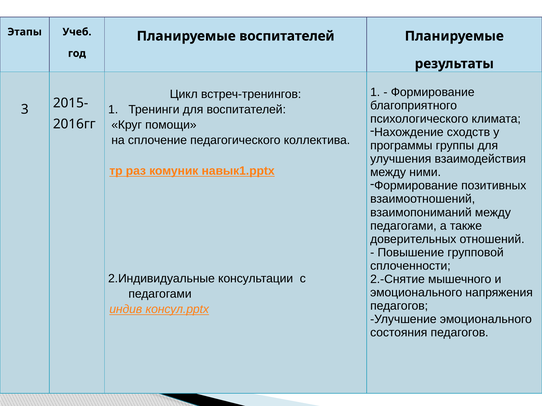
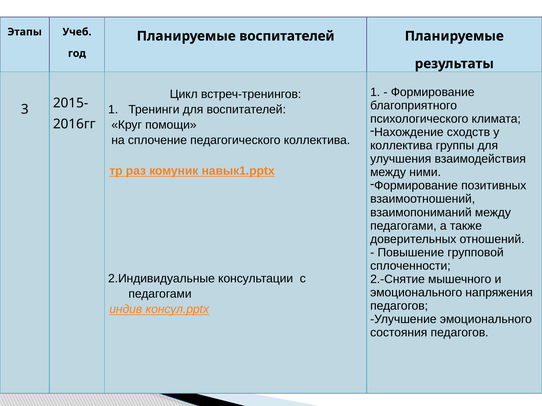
программы at (401, 146): программы -> коллектива
